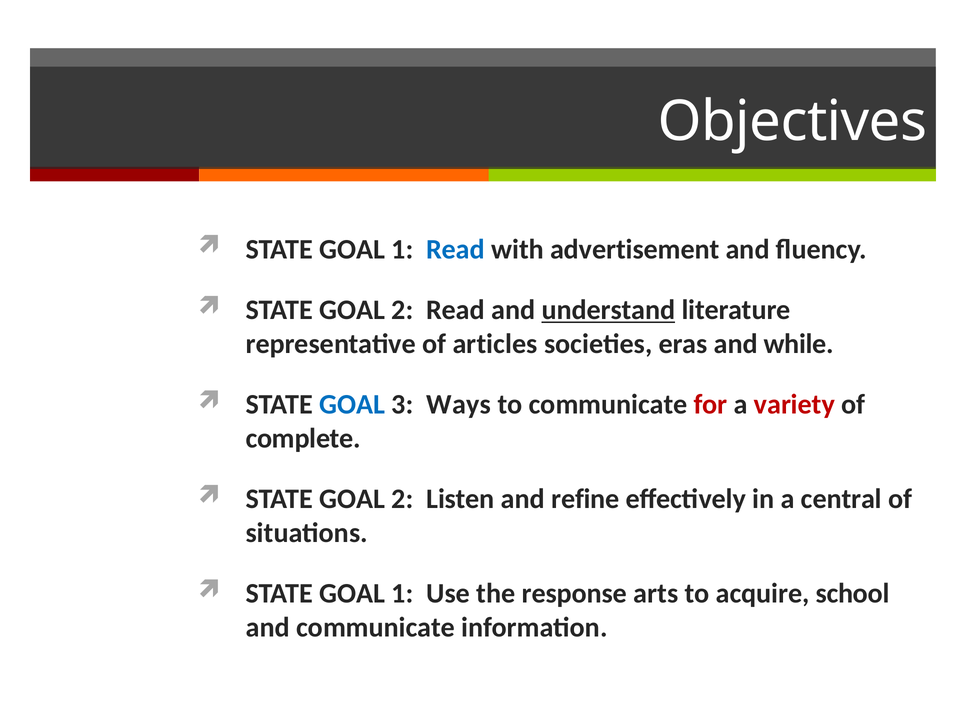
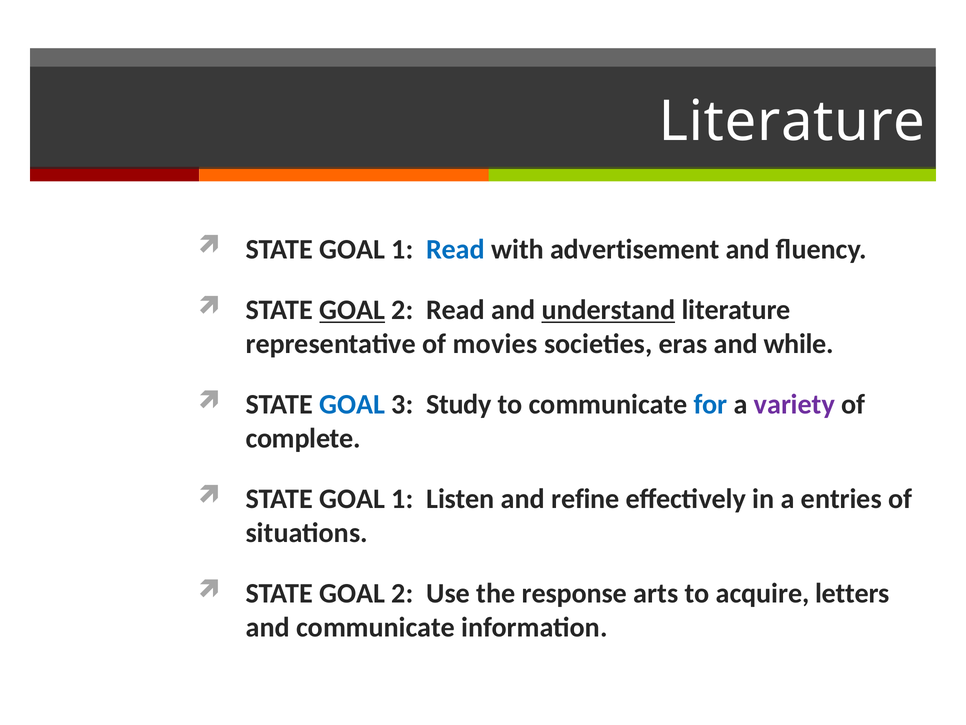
Objectives at (793, 122): Objectives -> Literature
GOAL at (352, 310) underline: none -> present
articles: articles -> movies
Ways: Ways -> Study
for colour: red -> blue
variety colour: red -> purple
2 at (402, 499): 2 -> 1
central: central -> entries
1 at (402, 593): 1 -> 2
school: school -> letters
